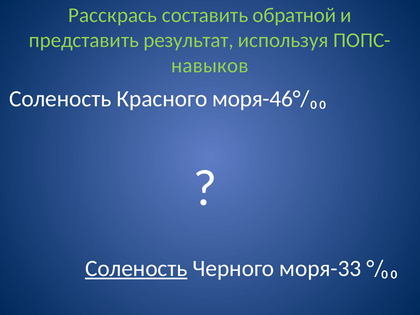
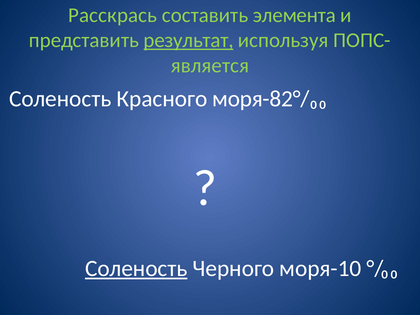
обратной: обратной -> элемента
результат underline: none -> present
навыков: навыков -> является
моря-46°/₀₀: моря-46°/₀₀ -> моря-82°/₀₀
моря-33: моря-33 -> моря-10
